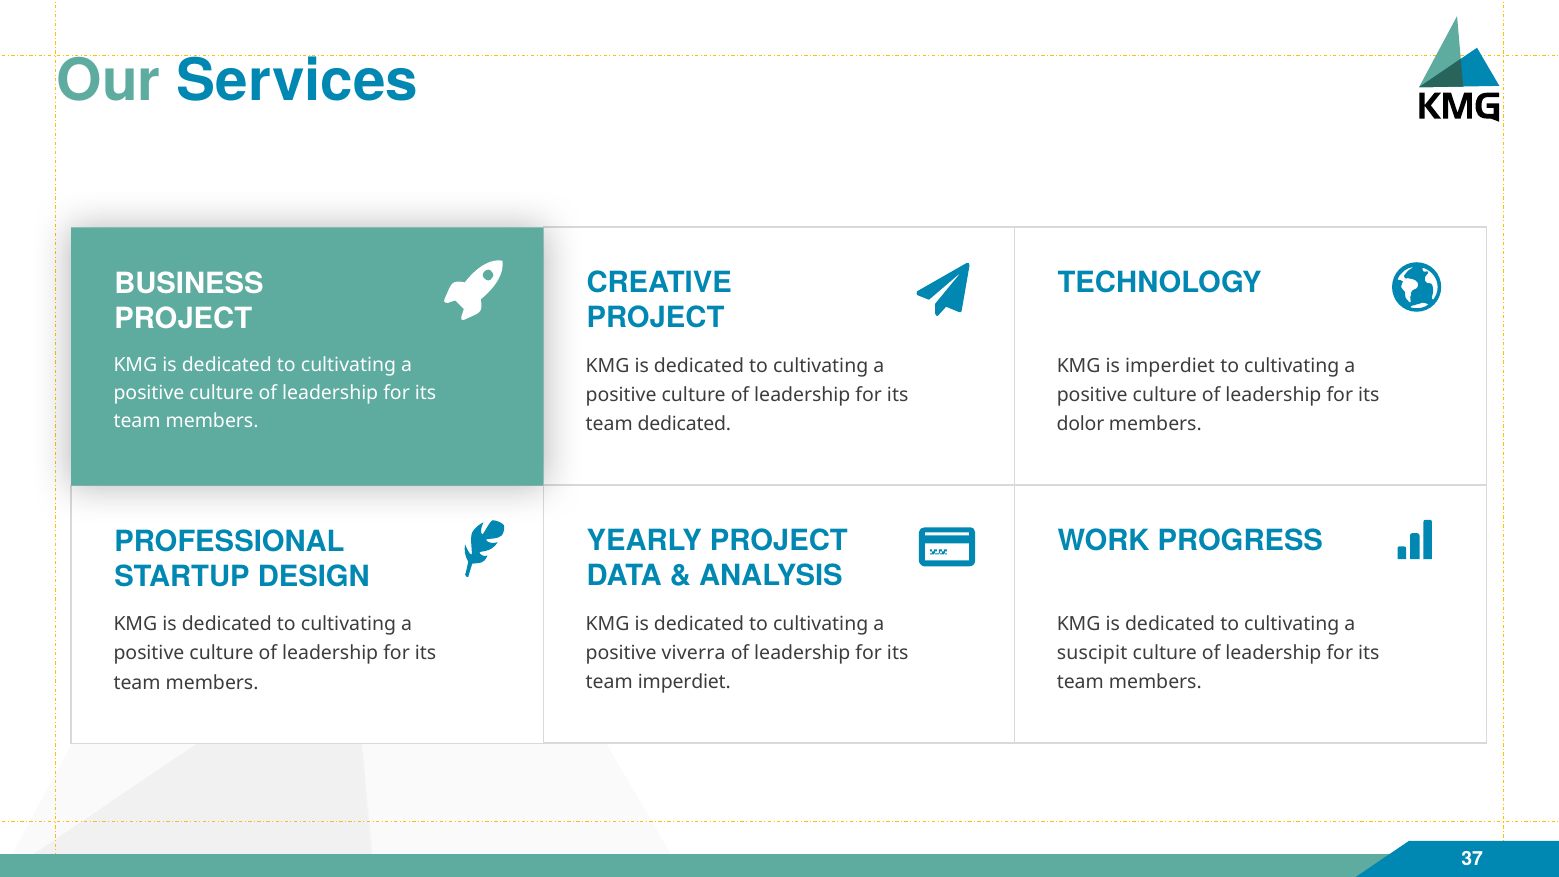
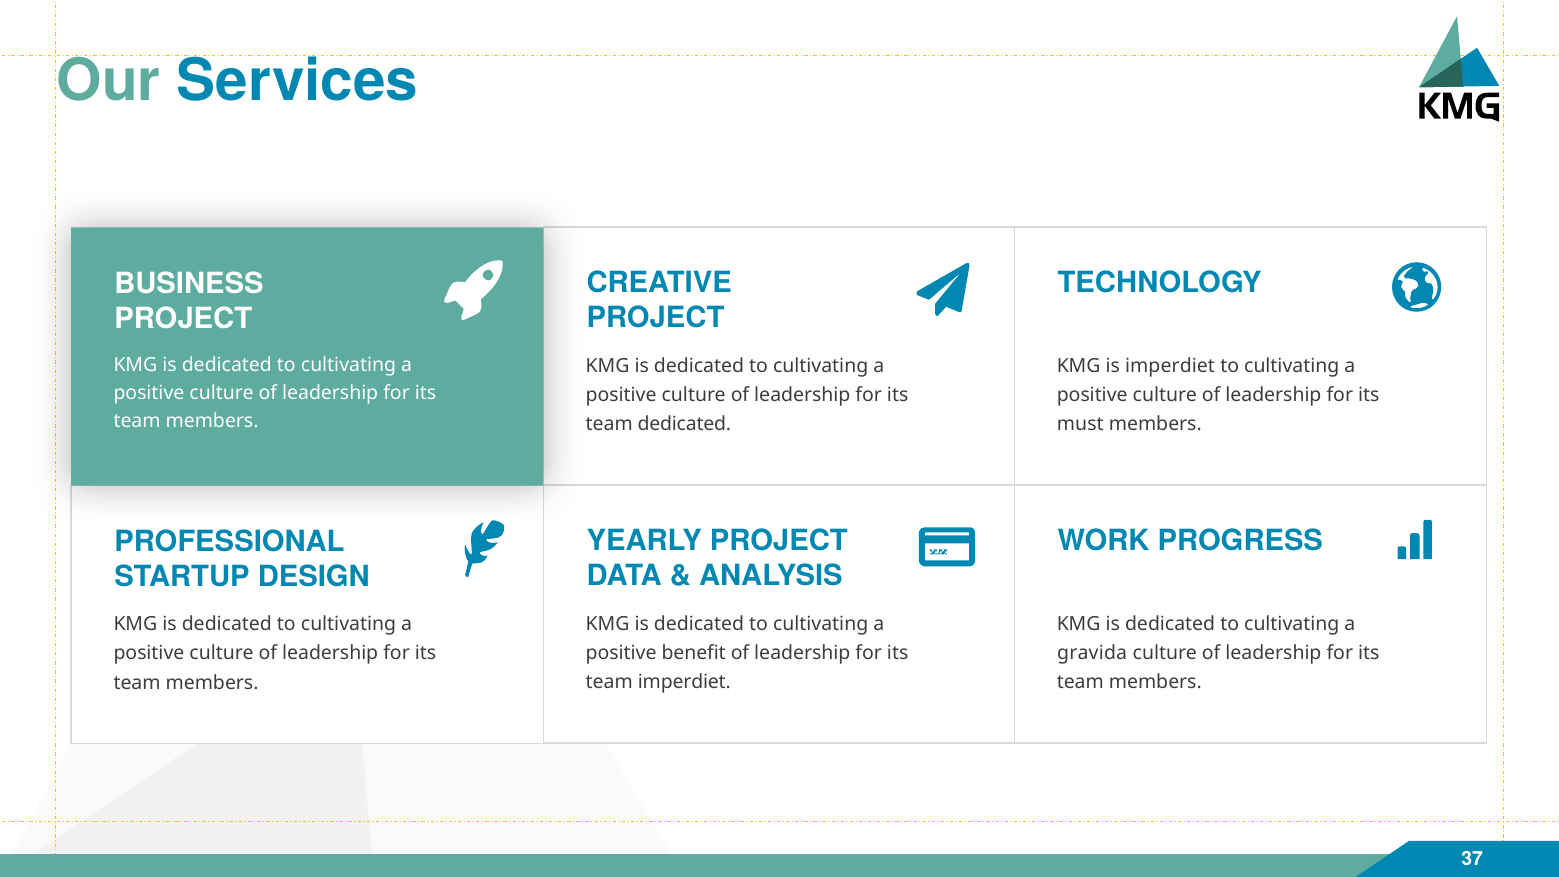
dolor: dolor -> must
viverra: viverra -> benefit
suscipit: suscipit -> gravida
